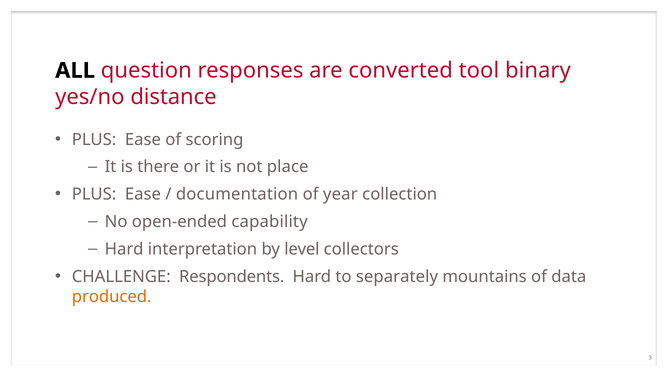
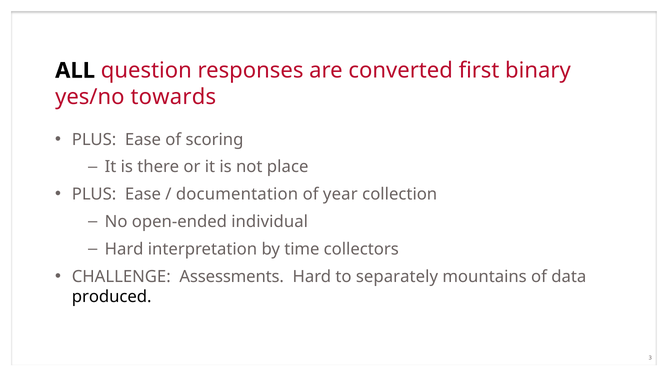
tool: tool -> first
distance: distance -> towards
capability: capability -> individual
level: level -> time
Respondents: Respondents -> Assessments
produced colour: orange -> black
